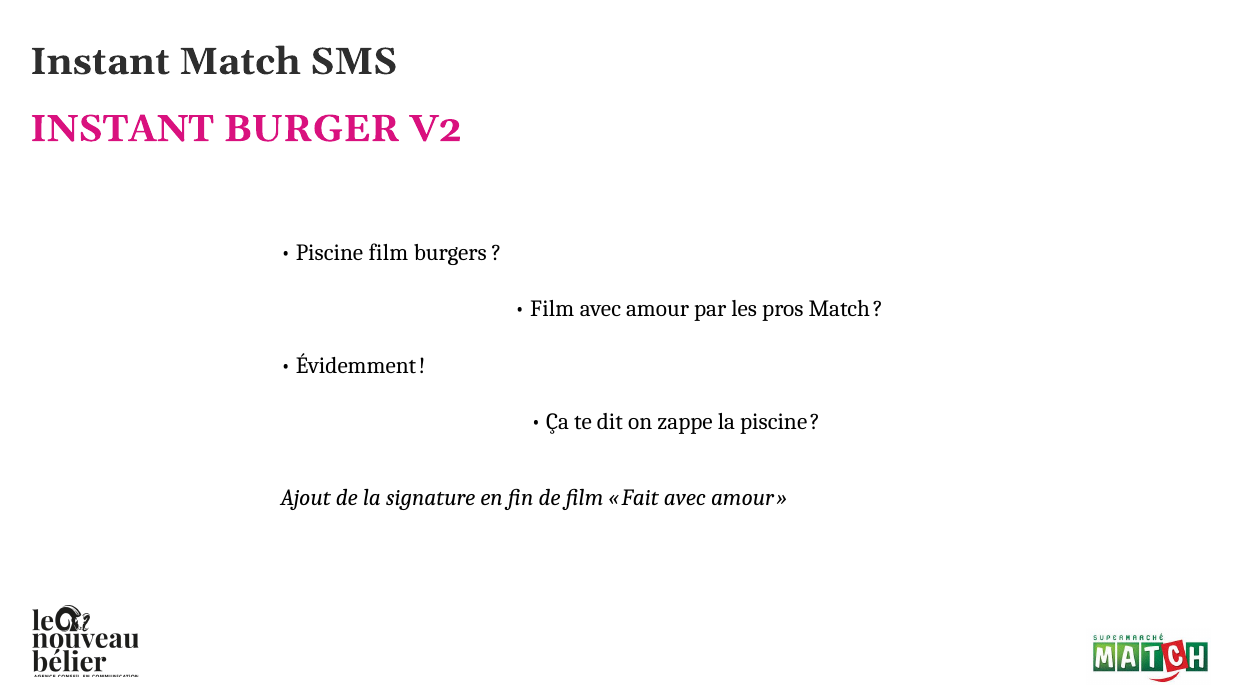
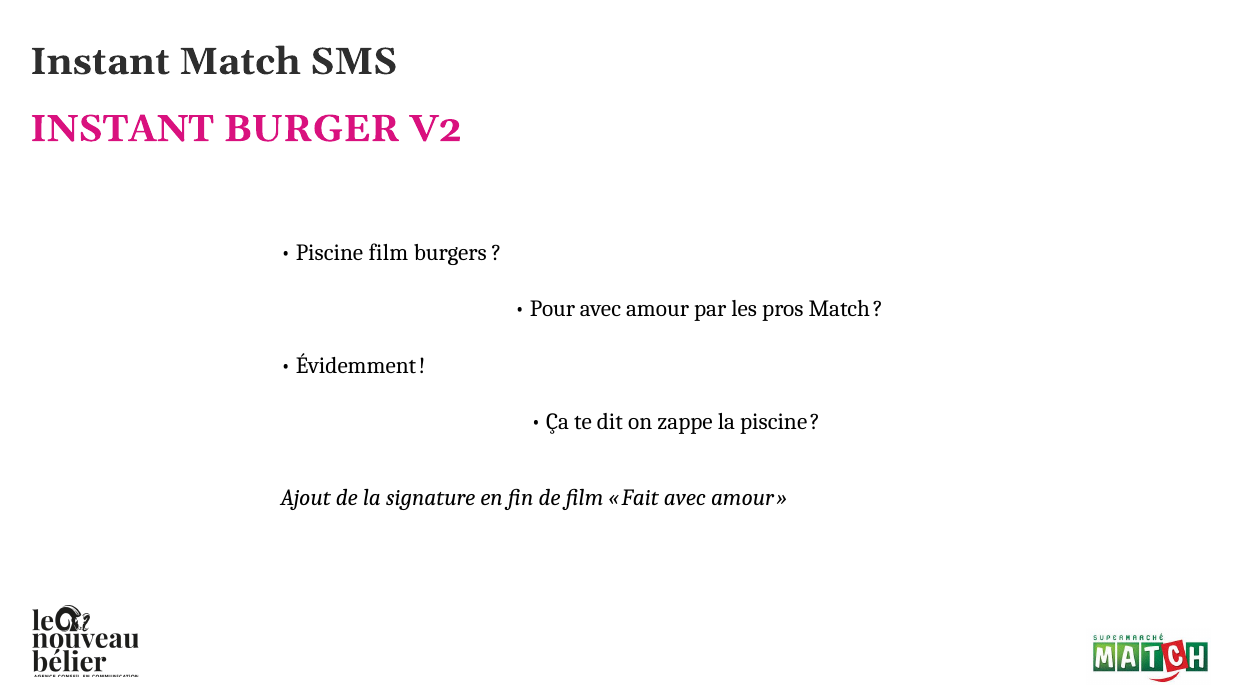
Film at (552, 309): Film -> Pour
